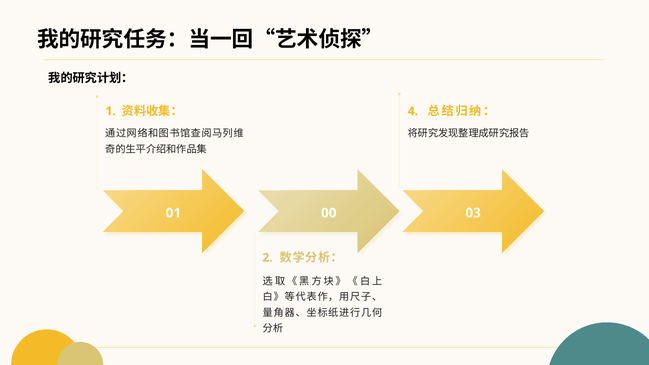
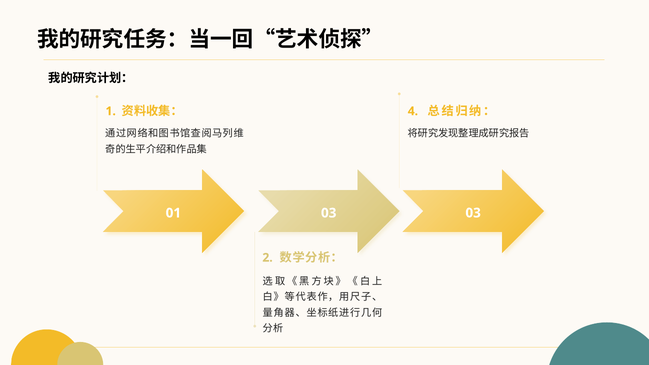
01 00: 00 -> 03
